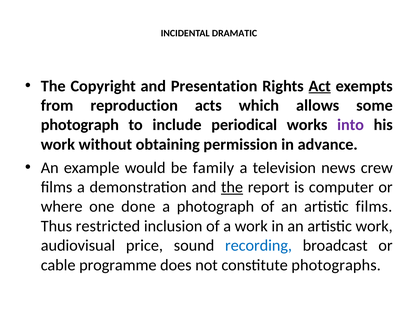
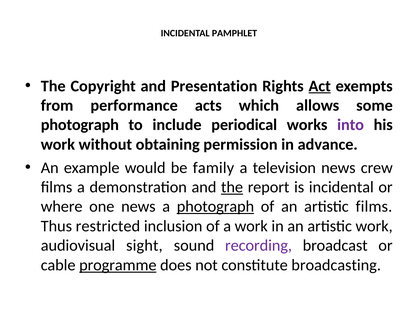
DRAMATIC: DRAMATIC -> PAMPHLET
reproduction: reproduction -> performance
is computer: computer -> incidental
one done: done -> news
photograph at (215, 207) underline: none -> present
price: price -> sight
recording colour: blue -> purple
programme underline: none -> present
photographs: photographs -> broadcasting
